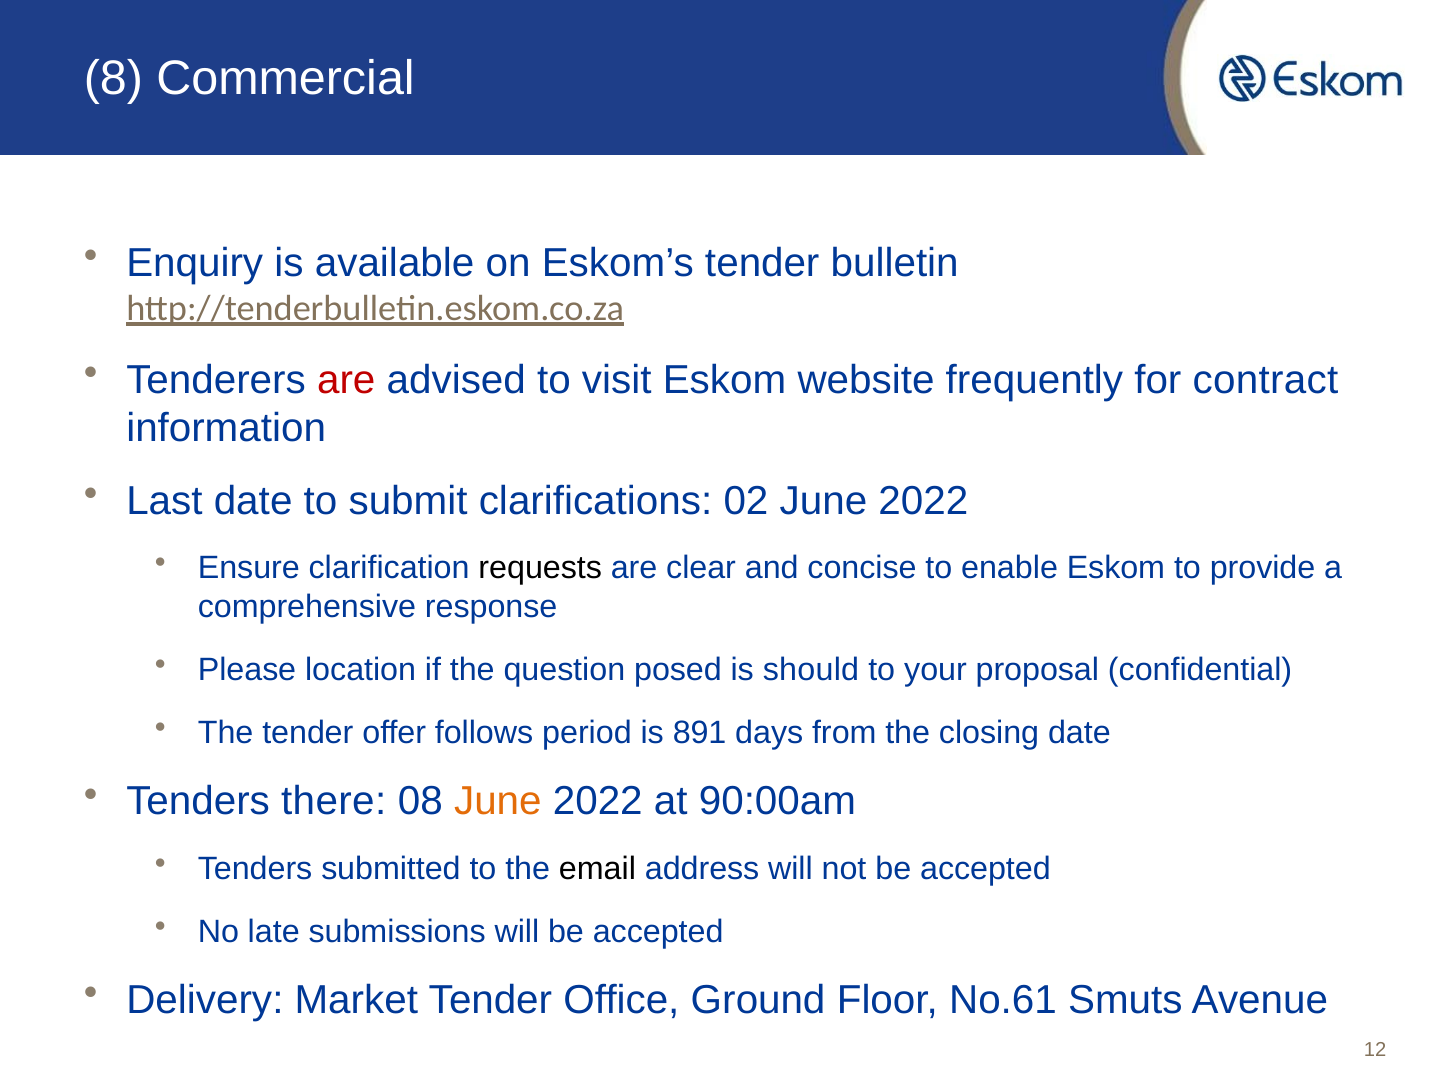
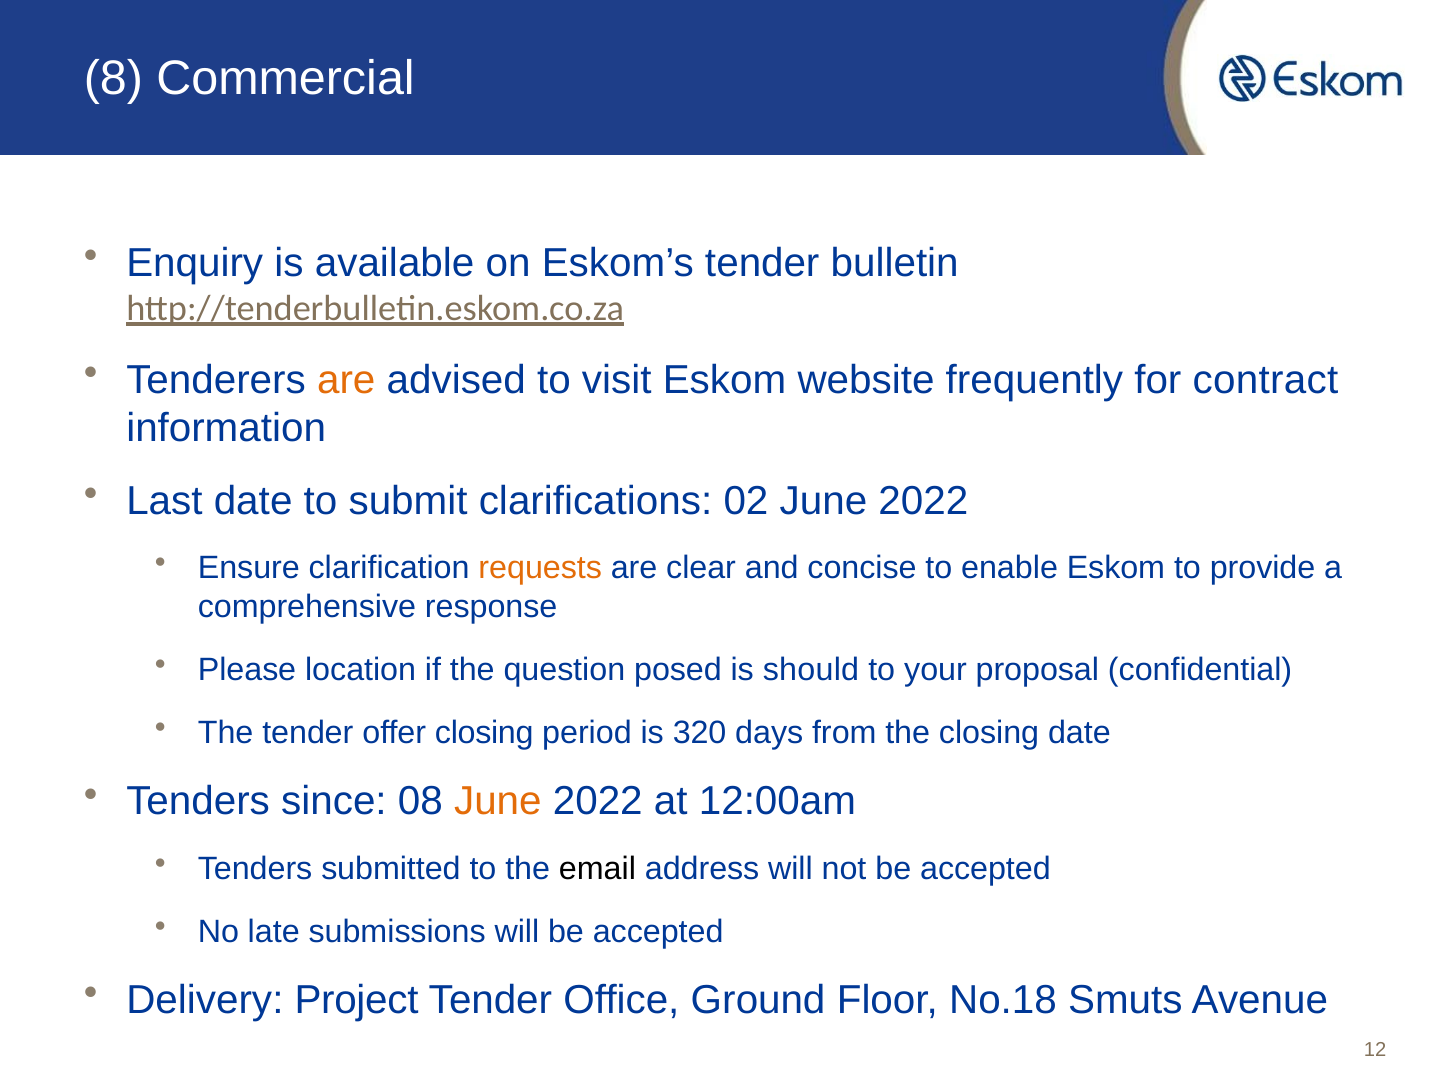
are at (346, 380) colour: red -> orange
requests colour: black -> orange
offer follows: follows -> closing
891: 891 -> 320
there: there -> since
90:00am: 90:00am -> 12:00am
Market: Market -> Project
No.61: No.61 -> No.18
